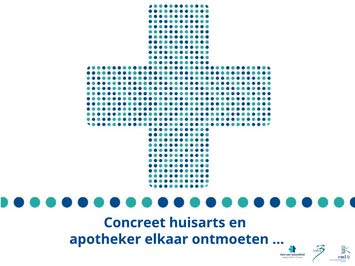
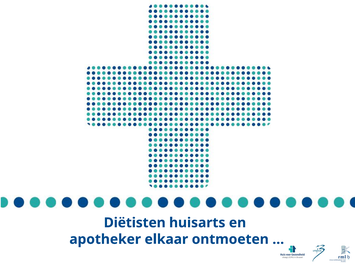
Concreet: Concreet -> Diëtisten
